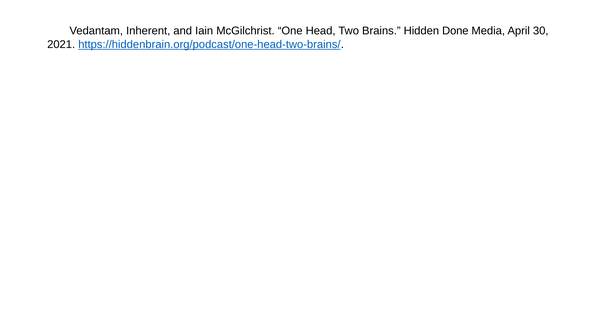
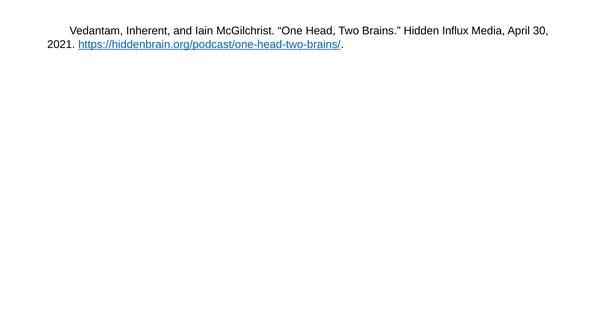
Done: Done -> Influx
